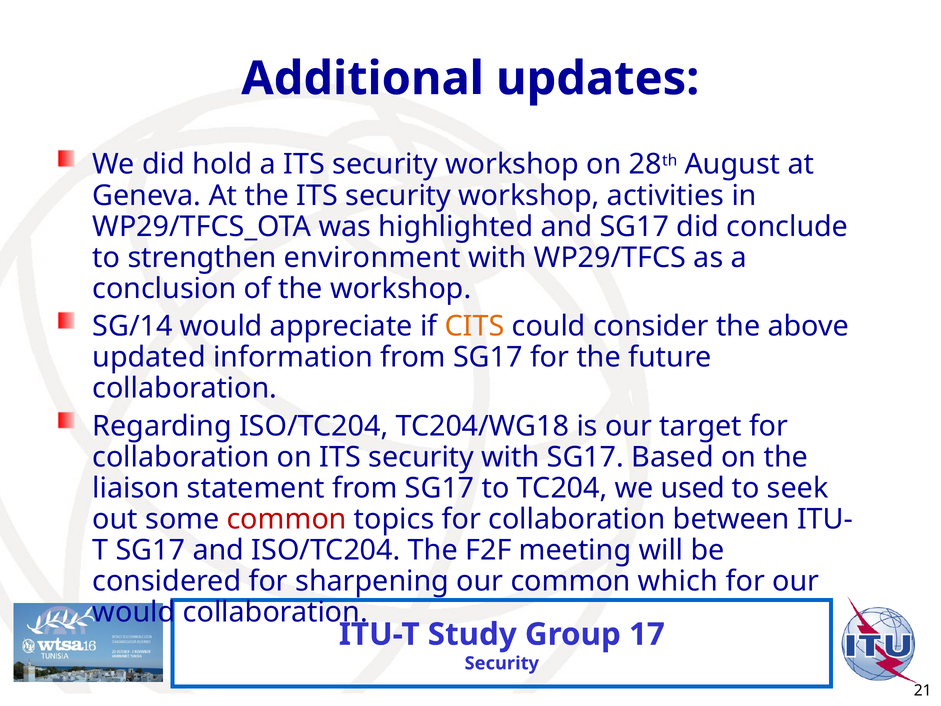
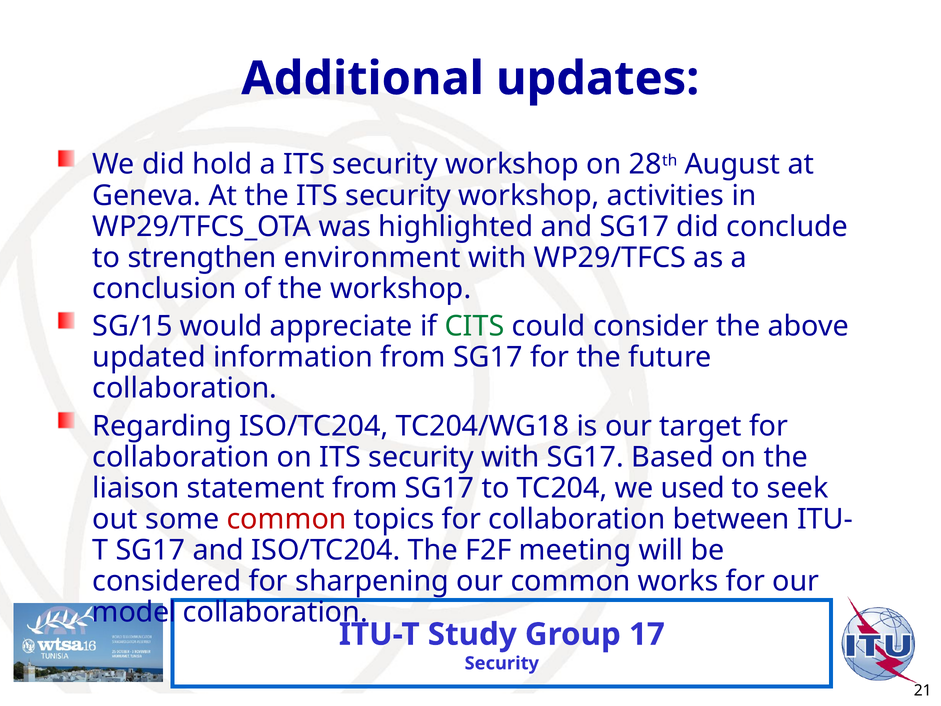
SG/14: SG/14 -> SG/15
CITS colour: orange -> green
which: which -> works
would at (134, 612): would -> model
